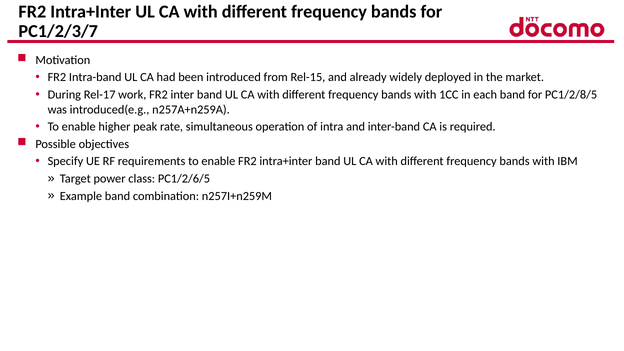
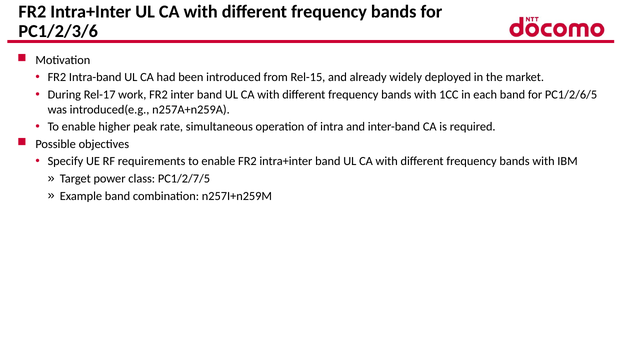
PC1/2/3/7: PC1/2/3/7 -> PC1/2/3/6
PC1/2/8/5: PC1/2/8/5 -> PC1/2/6/5
PC1/2/6/5: PC1/2/6/5 -> PC1/2/7/5
